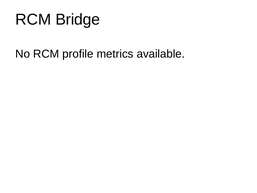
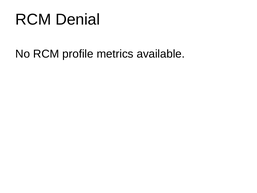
Bridge: Bridge -> Denial
